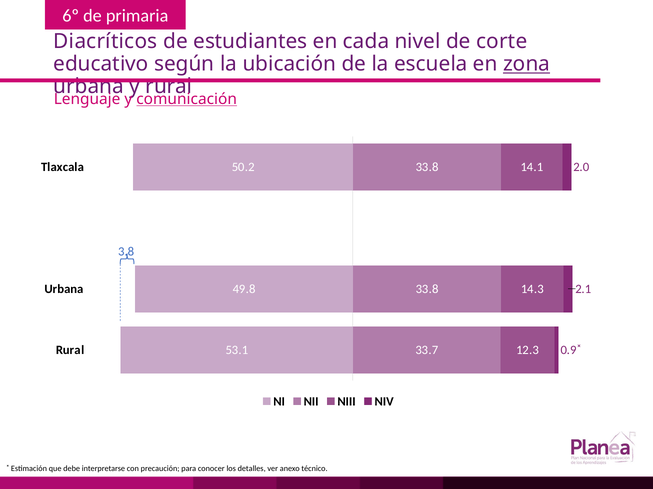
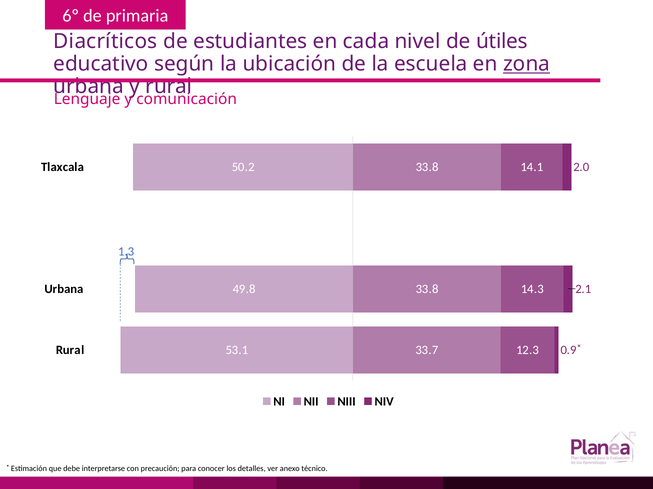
corte: corte -> útiles
comunicación underline: present -> none
3.8: 3.8 -> 1.3
